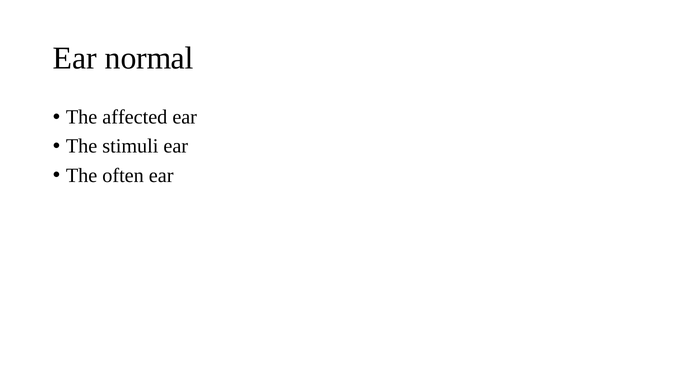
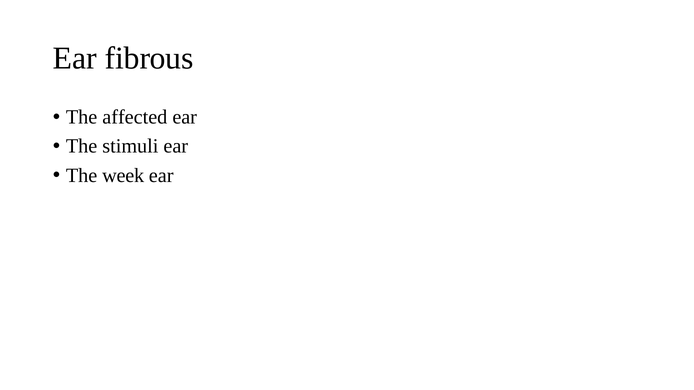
normal: normal -> fibrous
often: often -> week
